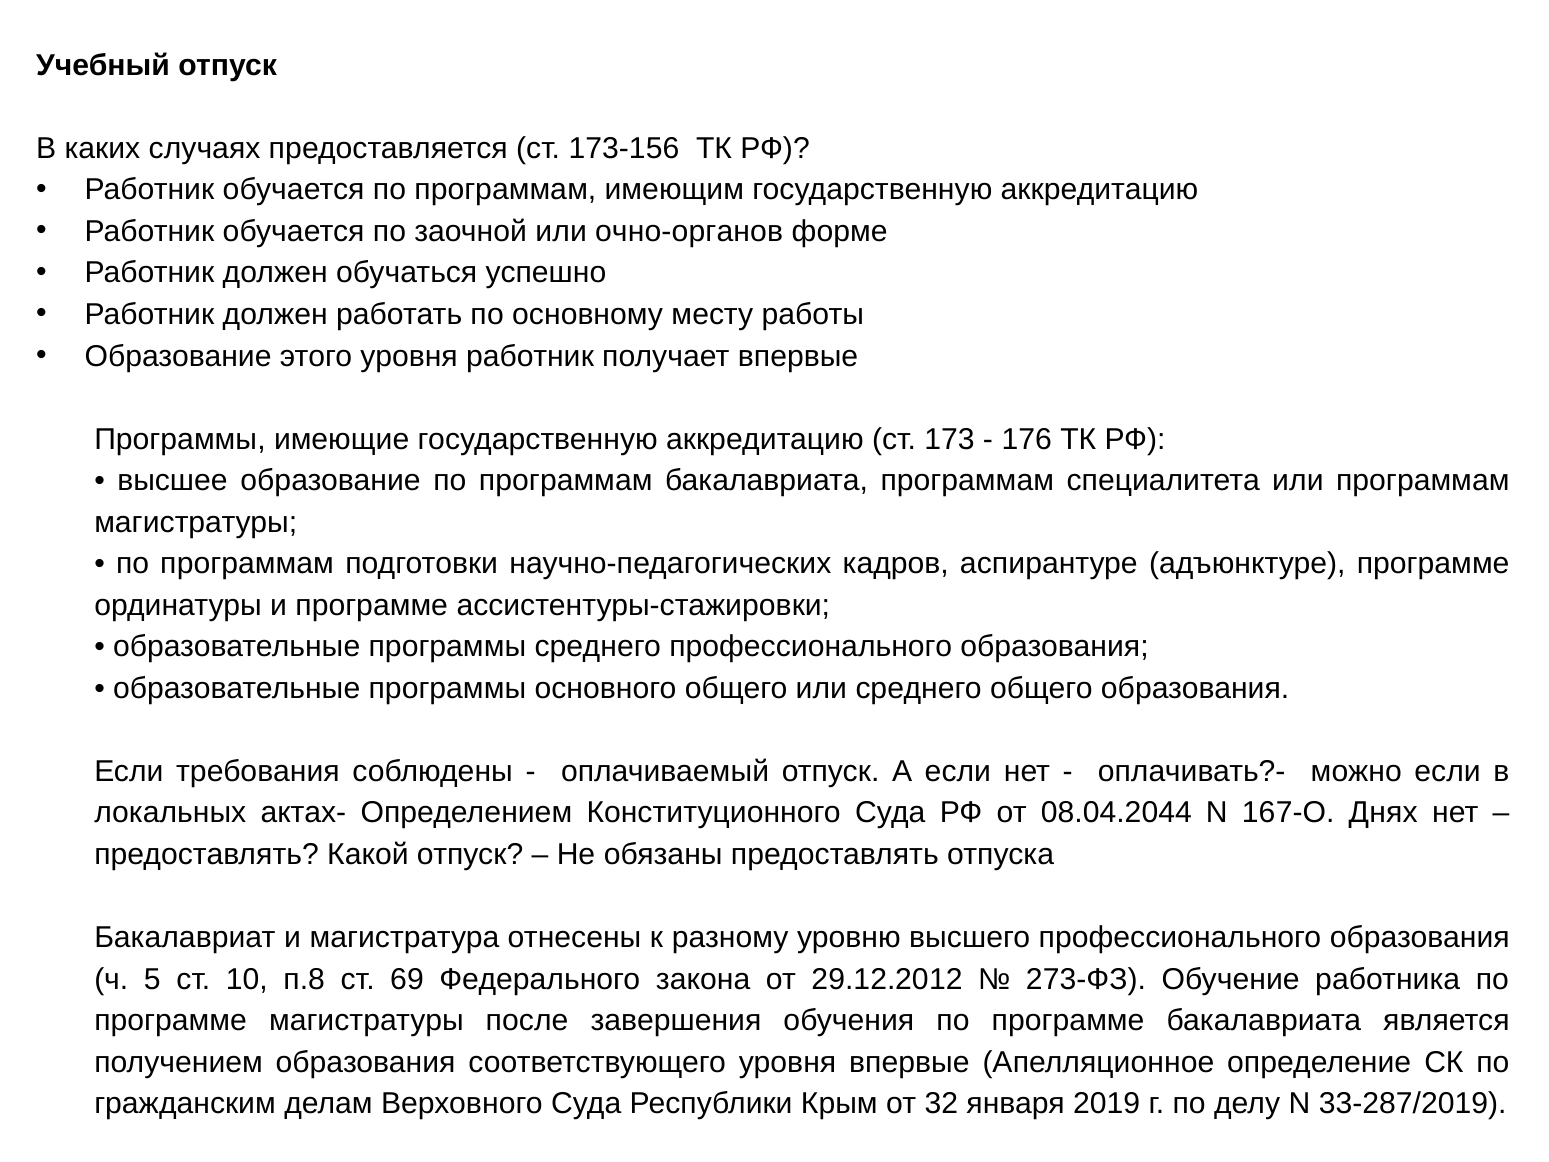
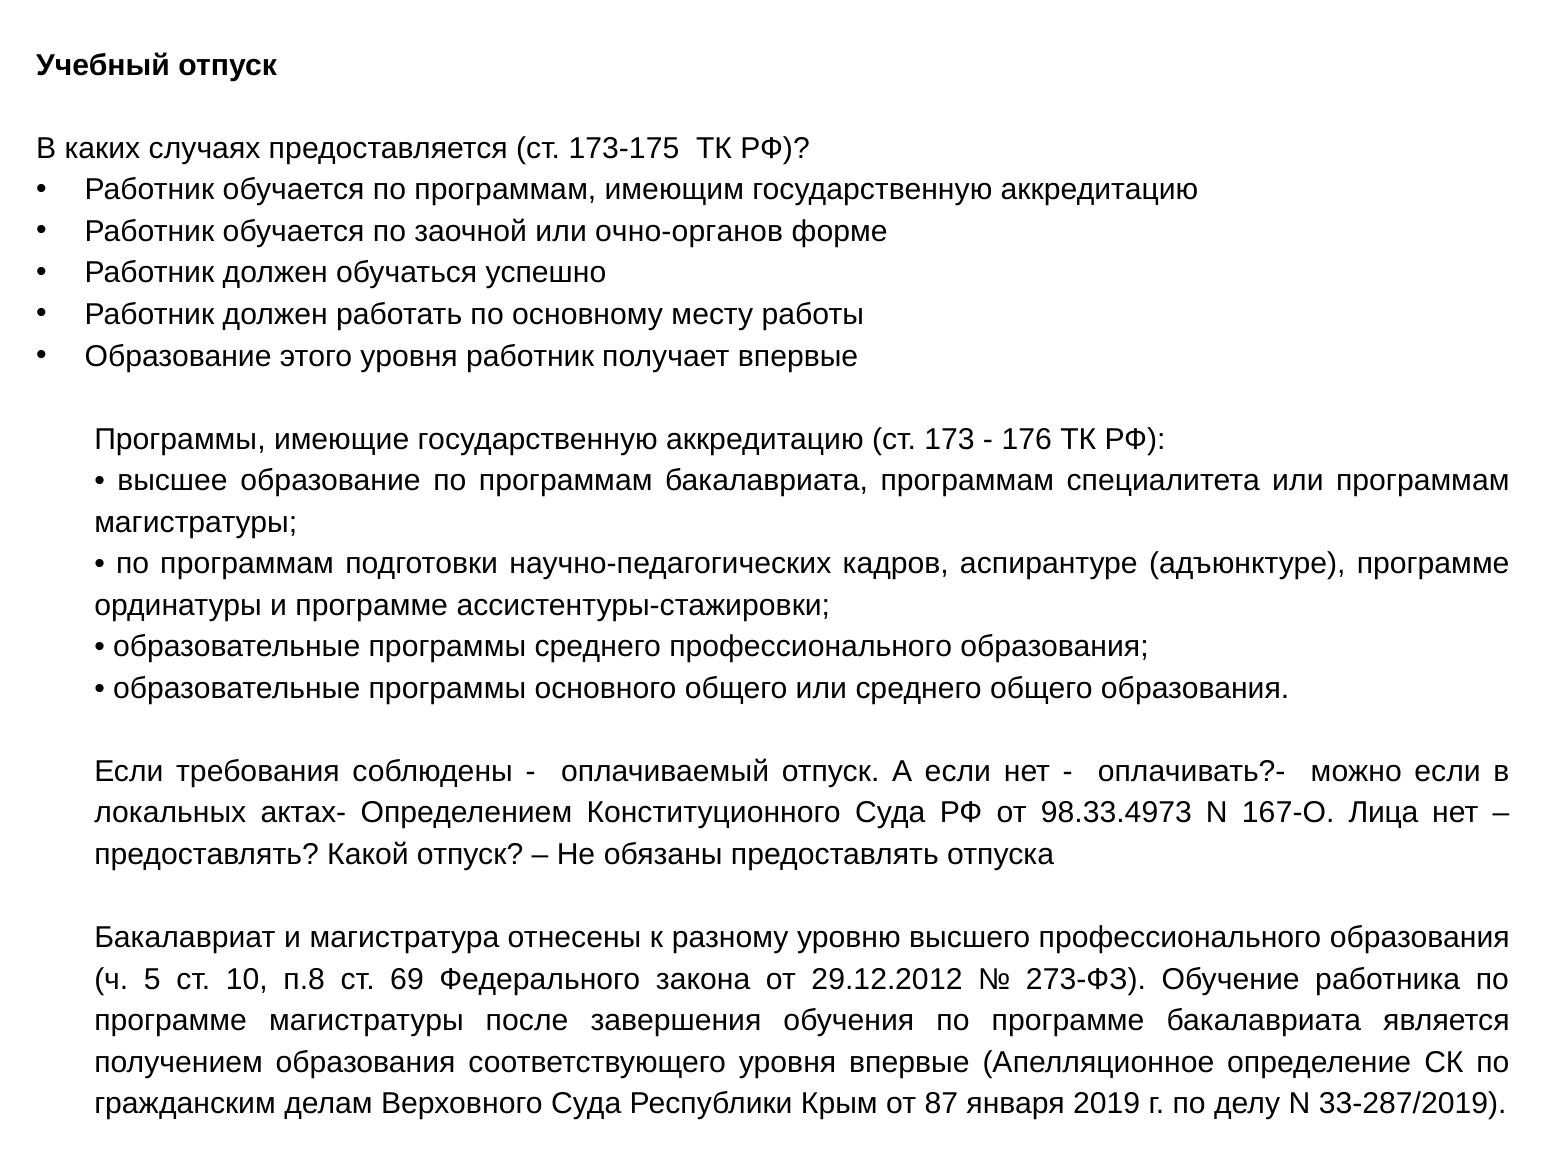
173-156: 173-156 -> 173-175
08.04.2044: 08.04.2044 -> 98.33.4973
Днях: Днях -> Лица
32: 32 -> 87
